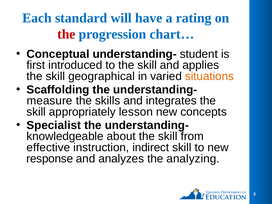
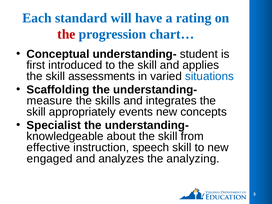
geographical: geographical -> assessments
situations colour: orange -> blue
lesson: lesson -> events
indirect: indirect -> speech
response: response -> engaged
